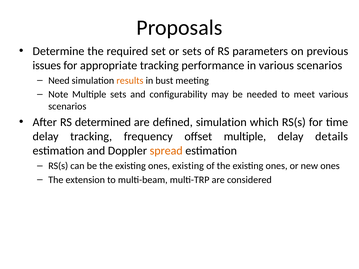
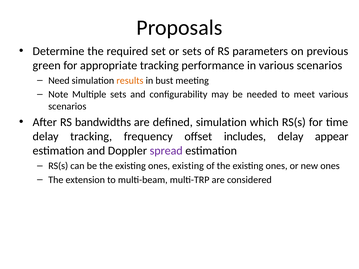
issues: issues -> green
determined: determined -> bandwidths
offset multiple: multiple -> includes
details: details -> appear
spread colour: orange -> purple
